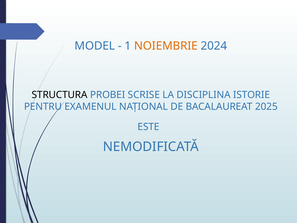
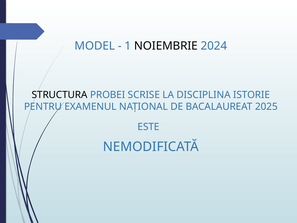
NOIEMBRIE colour: orange -> black
